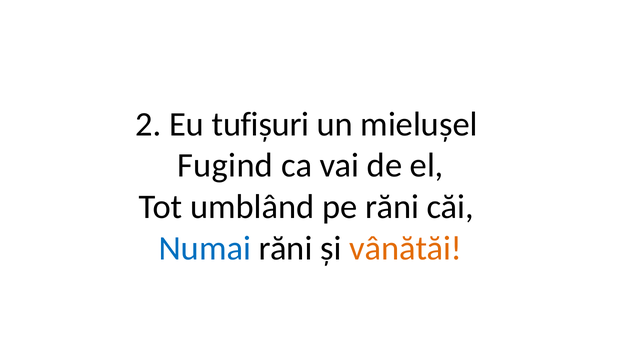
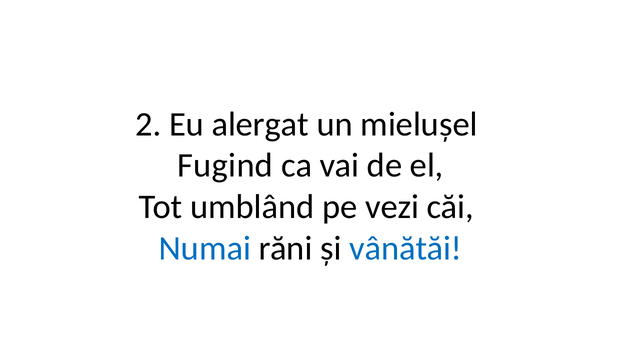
tufișuri: tufișuri -> alergat
pe răni: răni -> vezi
vânătăi colour: orange -> blue
